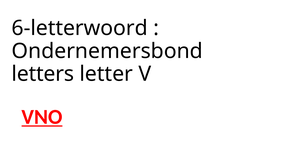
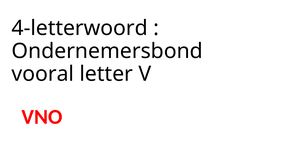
6-letterwoord: 6-letterwoord -> 4-letterwoord
letters: letters -> vooral
VNO underline: present -> none
